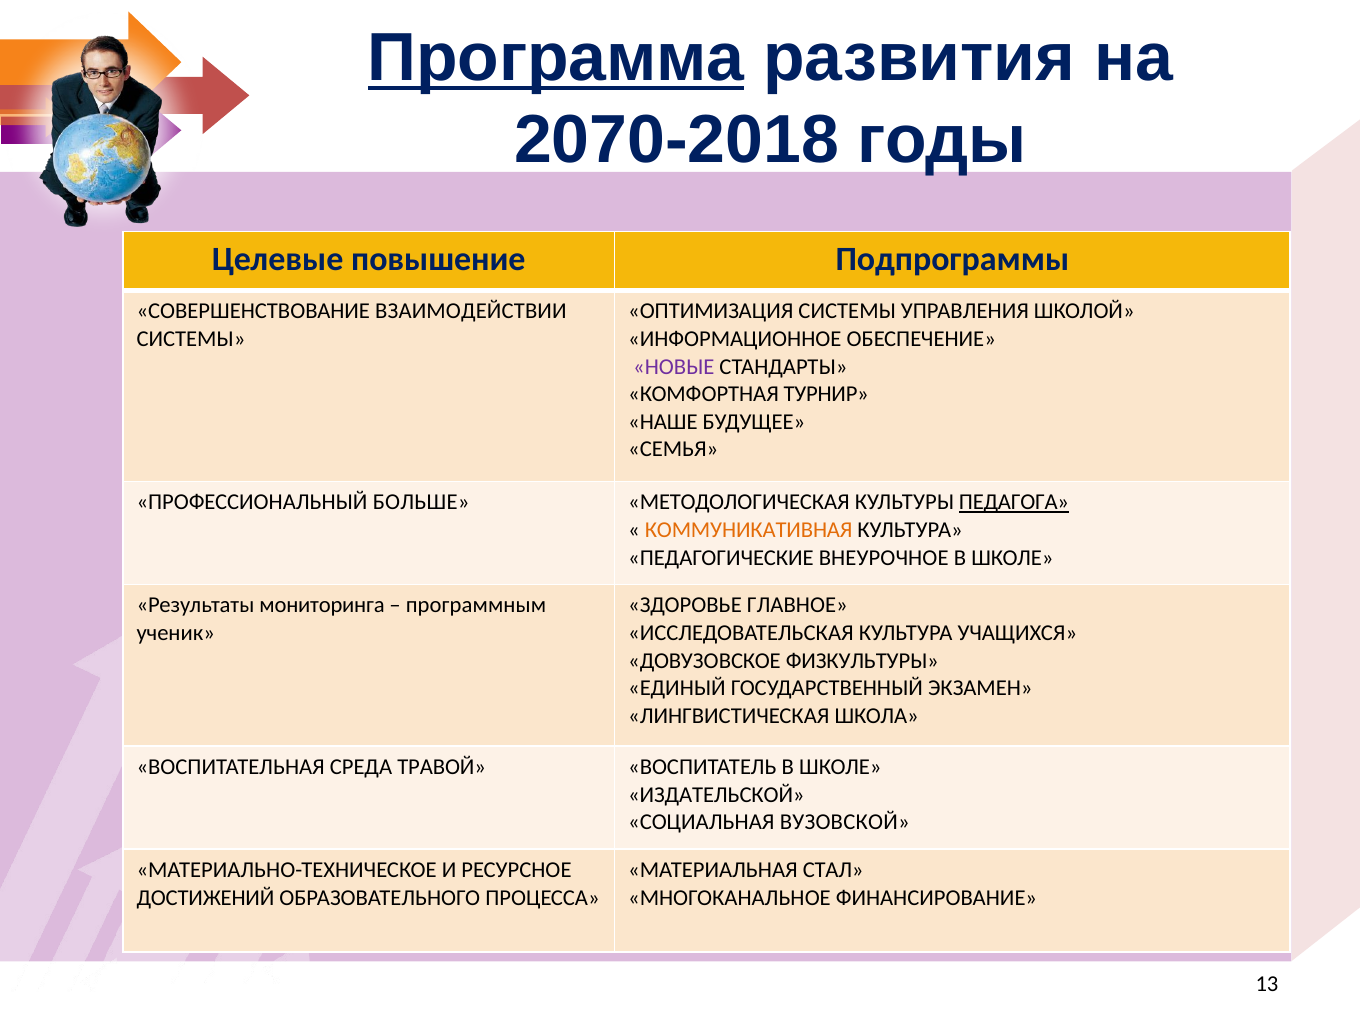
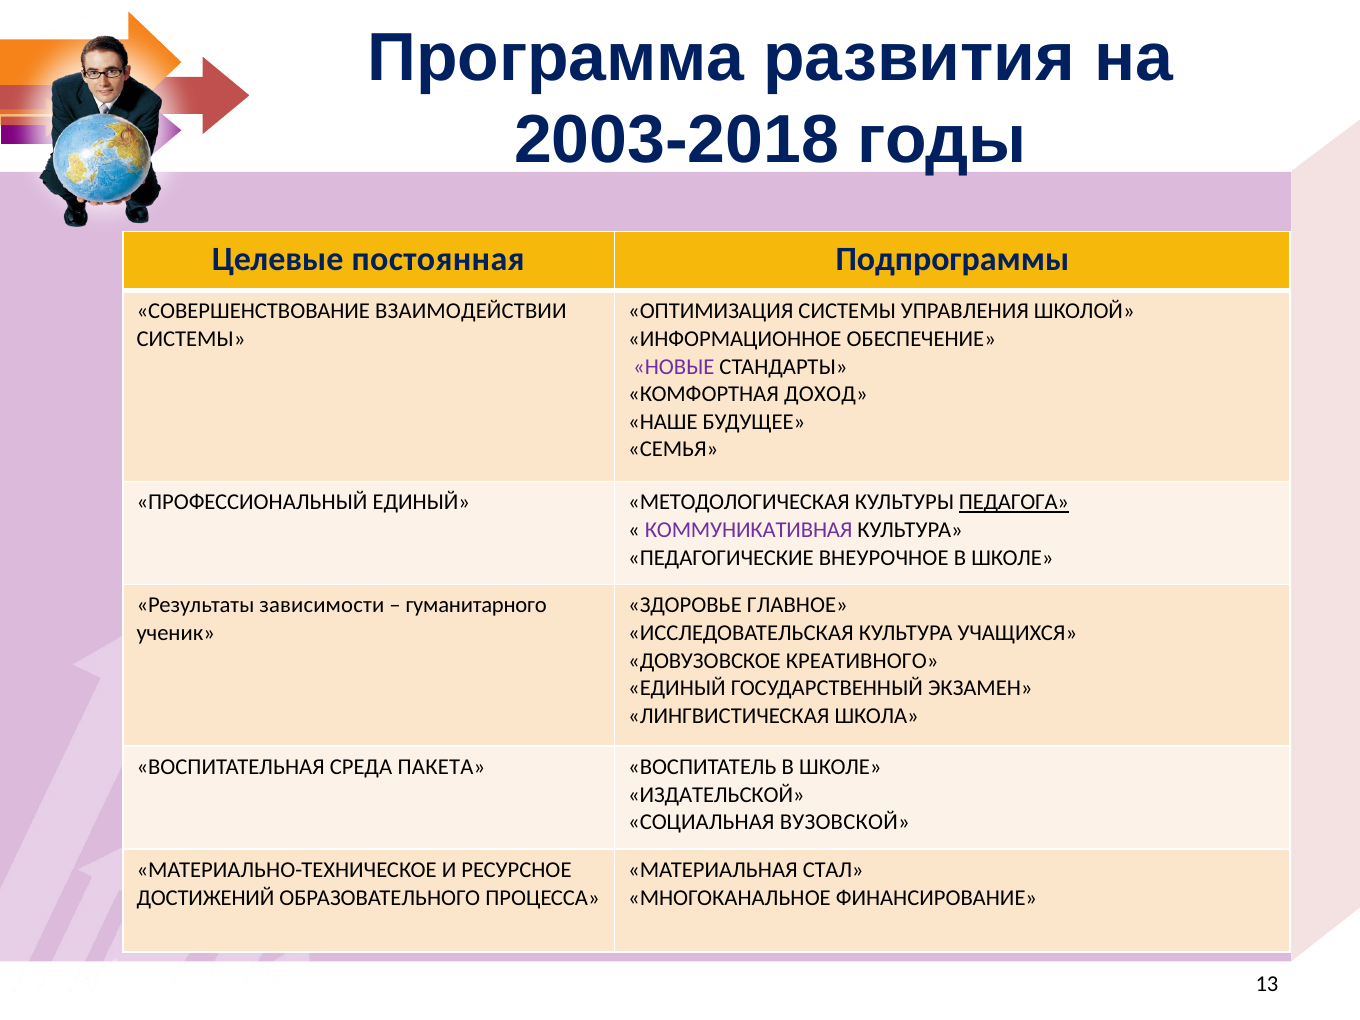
Программа underline: present -> none
2070-2018: 2070-2018 -> 2003-2018
повышение: повышение -> постоянная
ТУРНИР: ТУРНИР -> ДОХОД
ПРОФЕССИОНАЛЬНЫЙ БОЛЬШЕ: БОЛЬШЕ -> ЕДИНЫЙ
КОММУНИКАТИВНАЯ colour: orange -> purple
мониторинга: мониторинга -> зависимости
программным: программным -> гуманитарного
ФИЗКУЛЬТУРЫ: ФИЗКУЛЬТУРЫ -> КРЕАТИВНОГО
ТРАВОЙ: ТРАВОЙ -> ПАКЕТА
